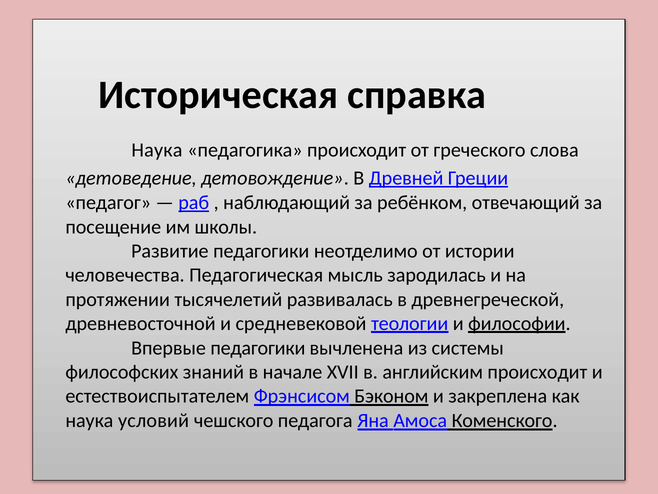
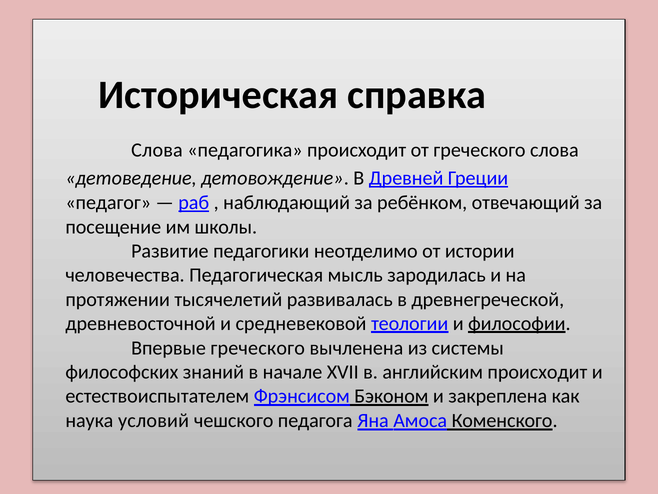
Наука at (157, 150): Наука -> Слова
Впервые педагогики: педагогики -> греческого
